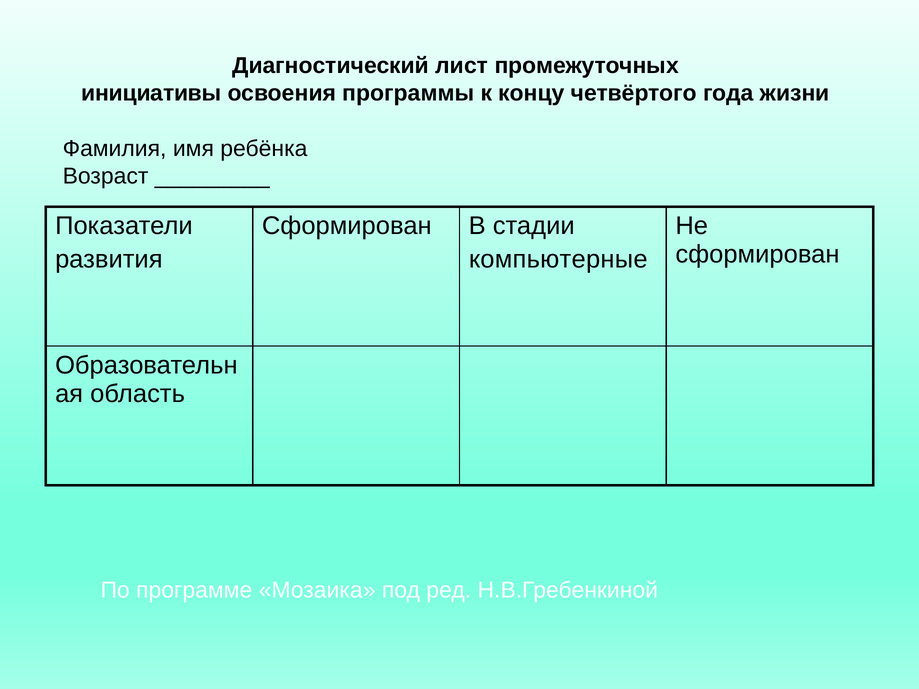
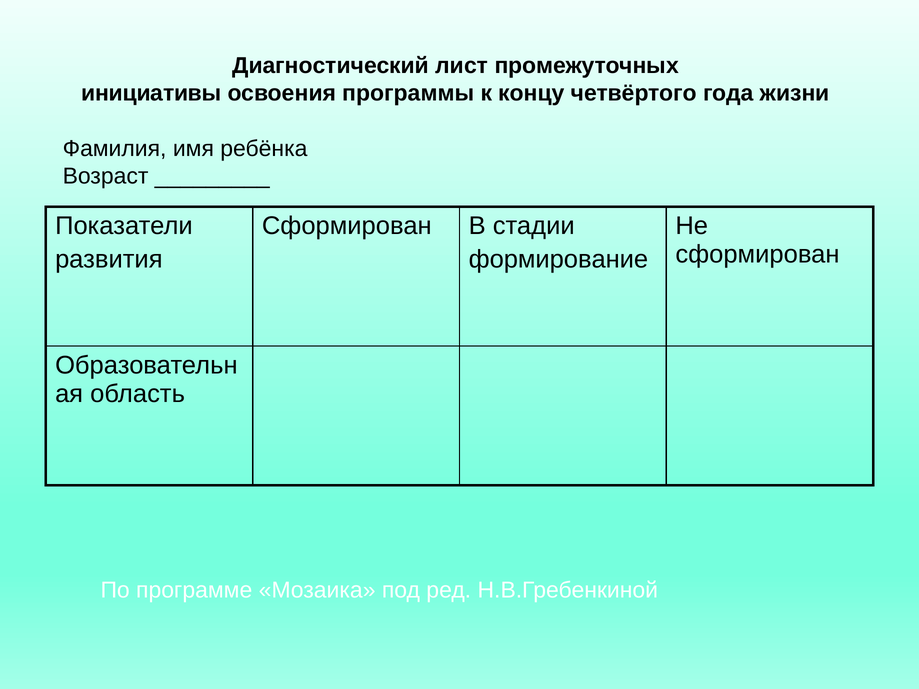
компьютерные: компьютерные -> формирование
